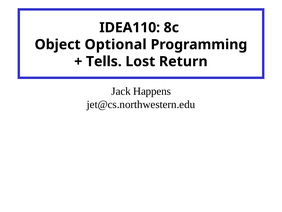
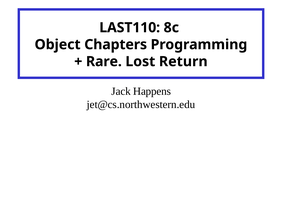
IDEA110: IDEA110 -> LAST110
Optional: Optional -> Chapters
Tells: Tells -> Rare
